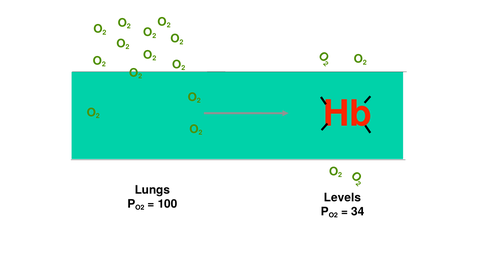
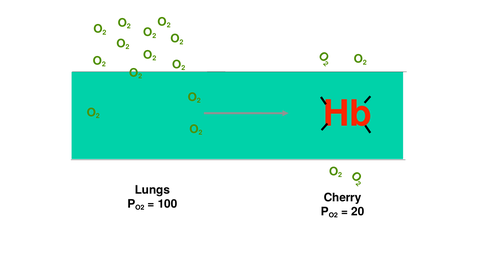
Levels: Levels -> Cherry
34: 34 -> 20
